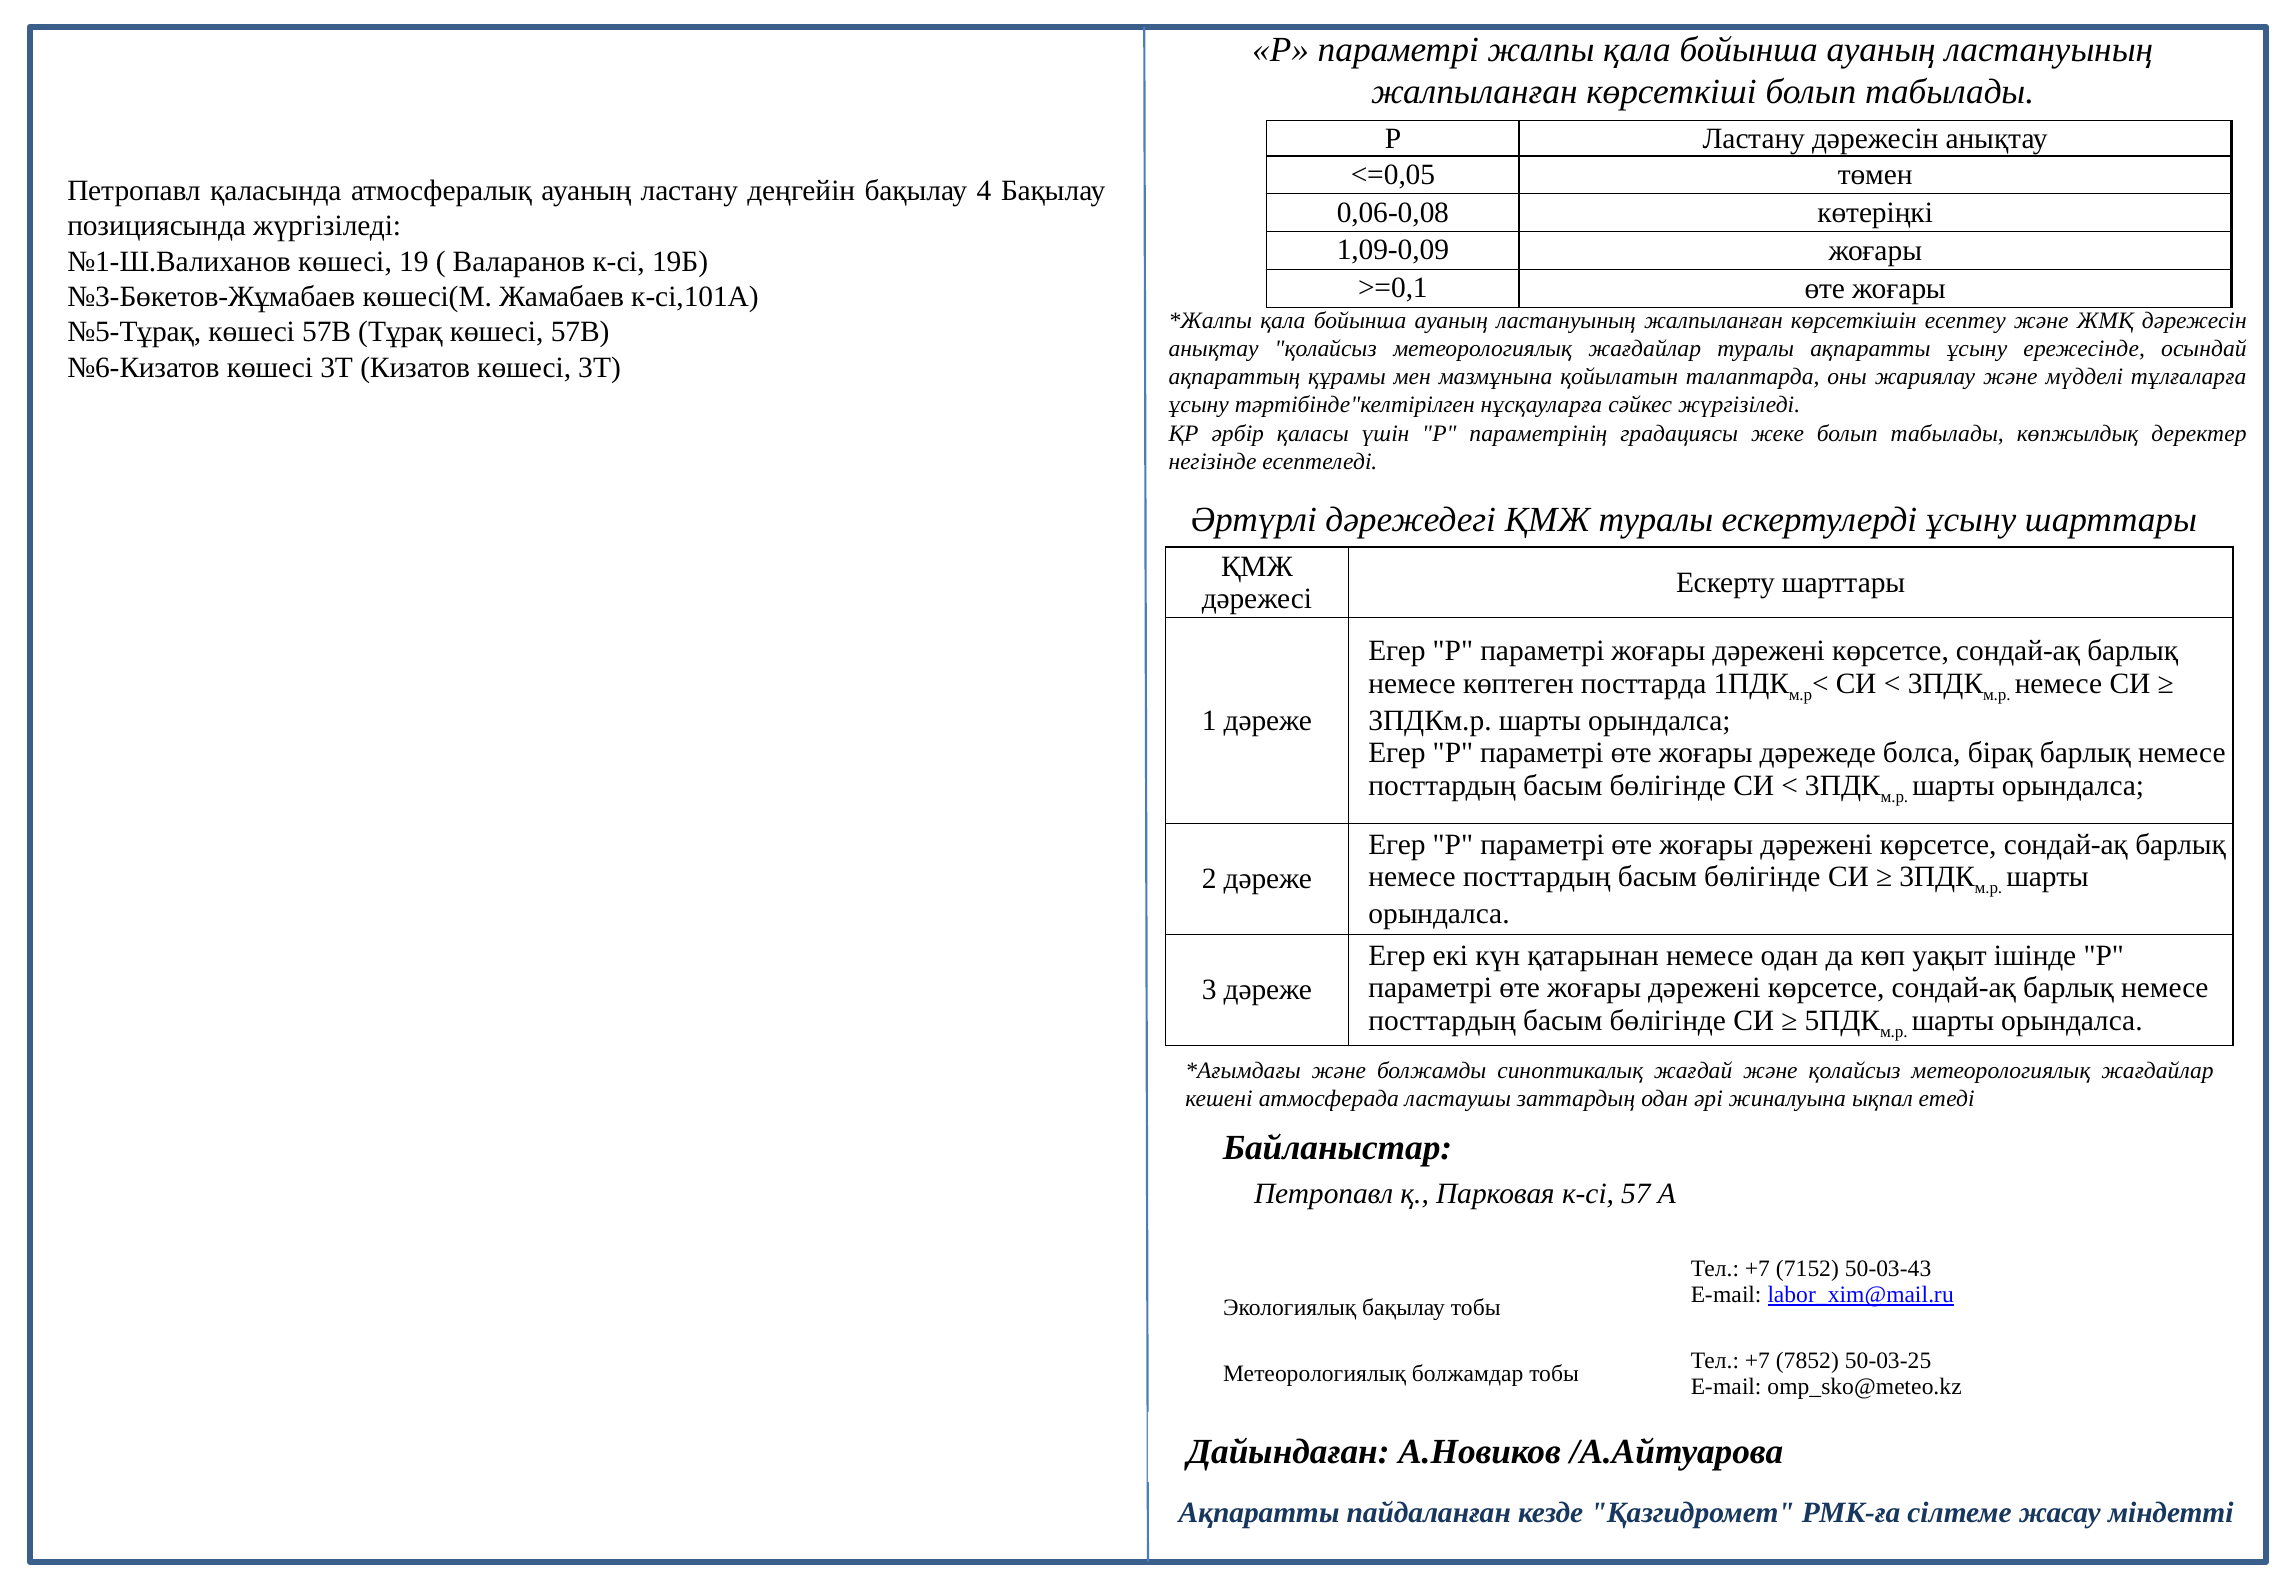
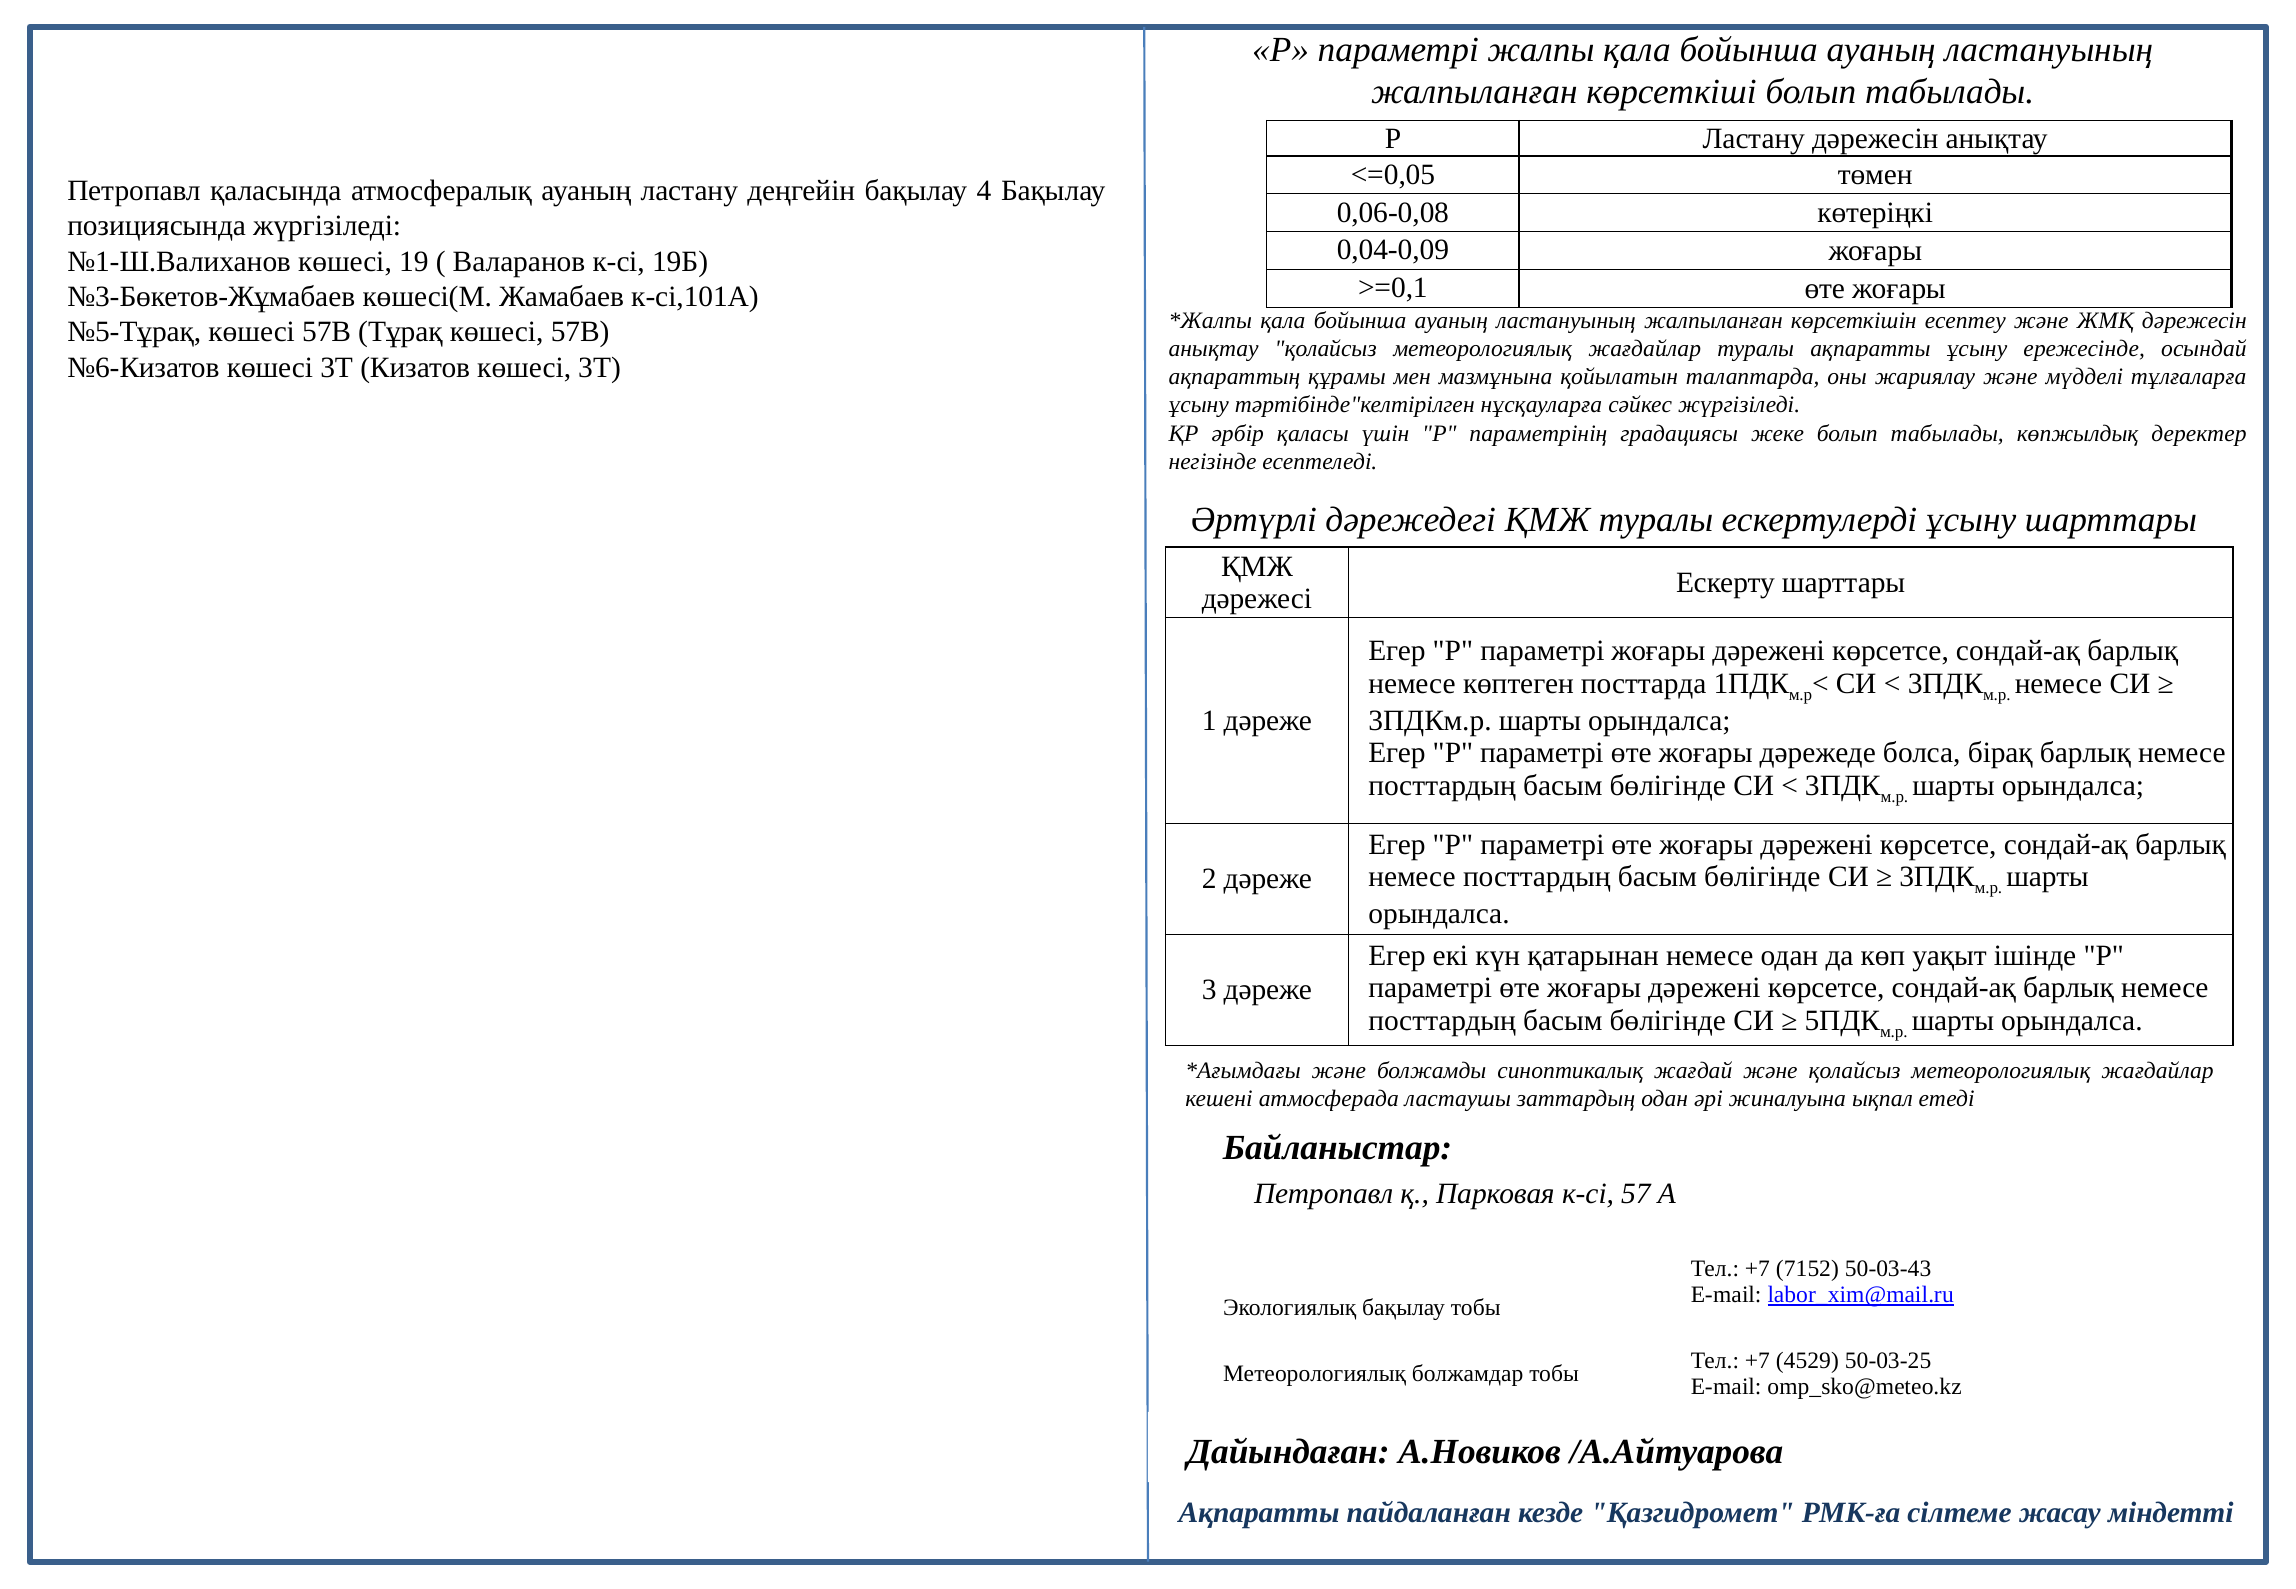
1,09-0,09: 1,09-0,09 -> 0,04-0,09
7852: 7852 -> 4529
